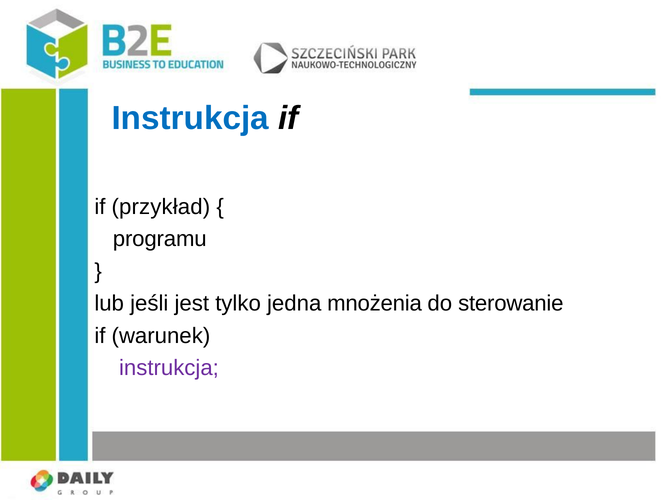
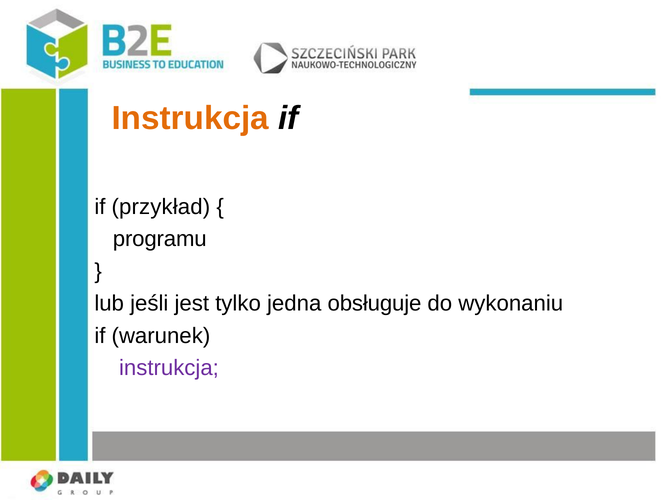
Instrukcja at (190, 118) colour: blue -> orange
mnożenia: mnożenia -> obsługuje
sterowanie: sterowanie -> wykonaniu
